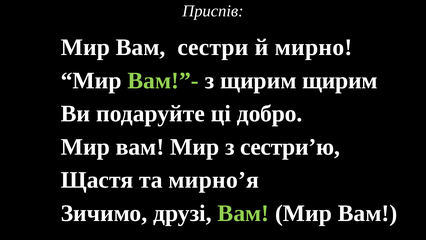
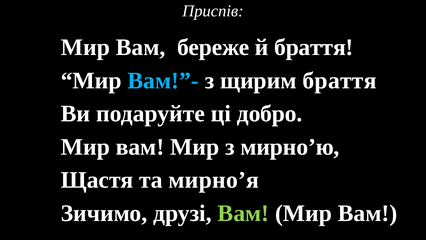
сестри: сестри -> береже
й мирно: мирно -> браття
Вам!”- colour: light green -> light blue
щирим щирим: щирим -> браття
сестри’ю: сестри’ю -> мирно’ю
